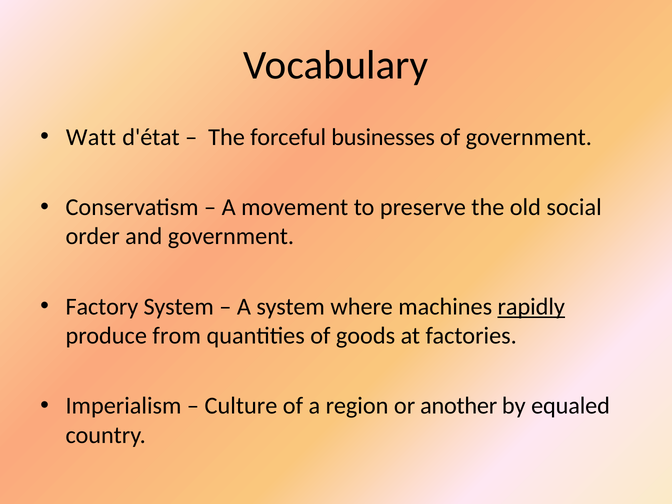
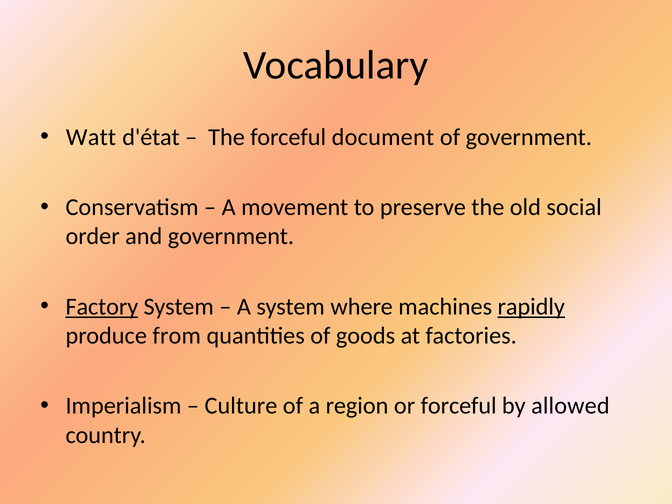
businesses: businesses -> document
Factory underline: none -> present
or another: another -> forceful
equaled: equaled -> allowed
